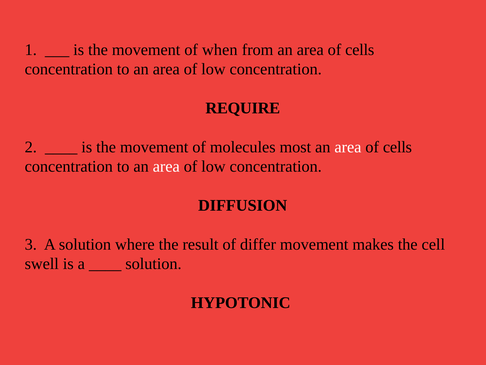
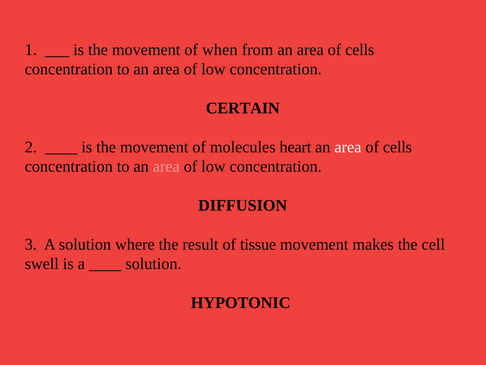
REQUIRE: REQUIRE -> CERTAIN
most: most -> heart
area at (166, 166) colour: white -> pink
differ: differ -> tissue
